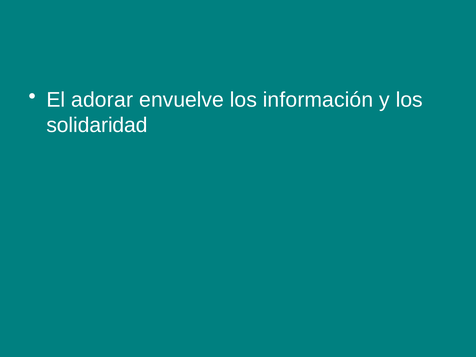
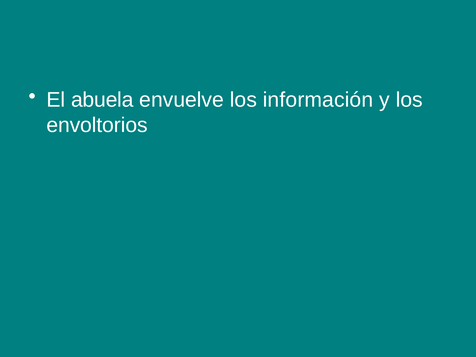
adorar: adorar -> abuela
solidaridad: solidaridad -> envoltorios
